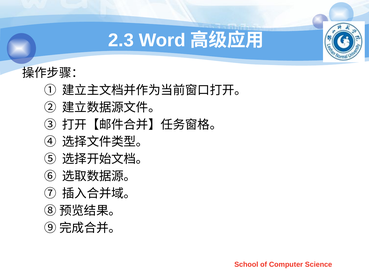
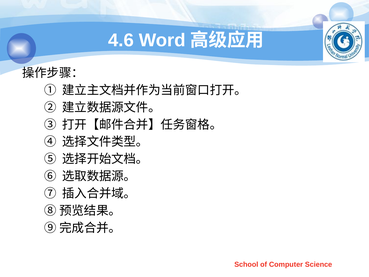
2.3: 2.3 -> 4.6
